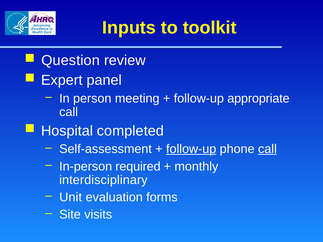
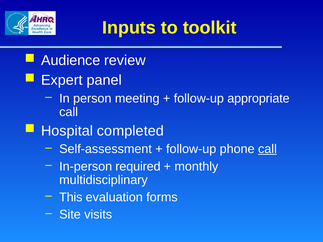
Question: Question -> Audience
follow-up at (191, 149) underline: present -> none
interdisciplinary: interdisciplinary -> multidisciplinary
Unit: Unit -> This
